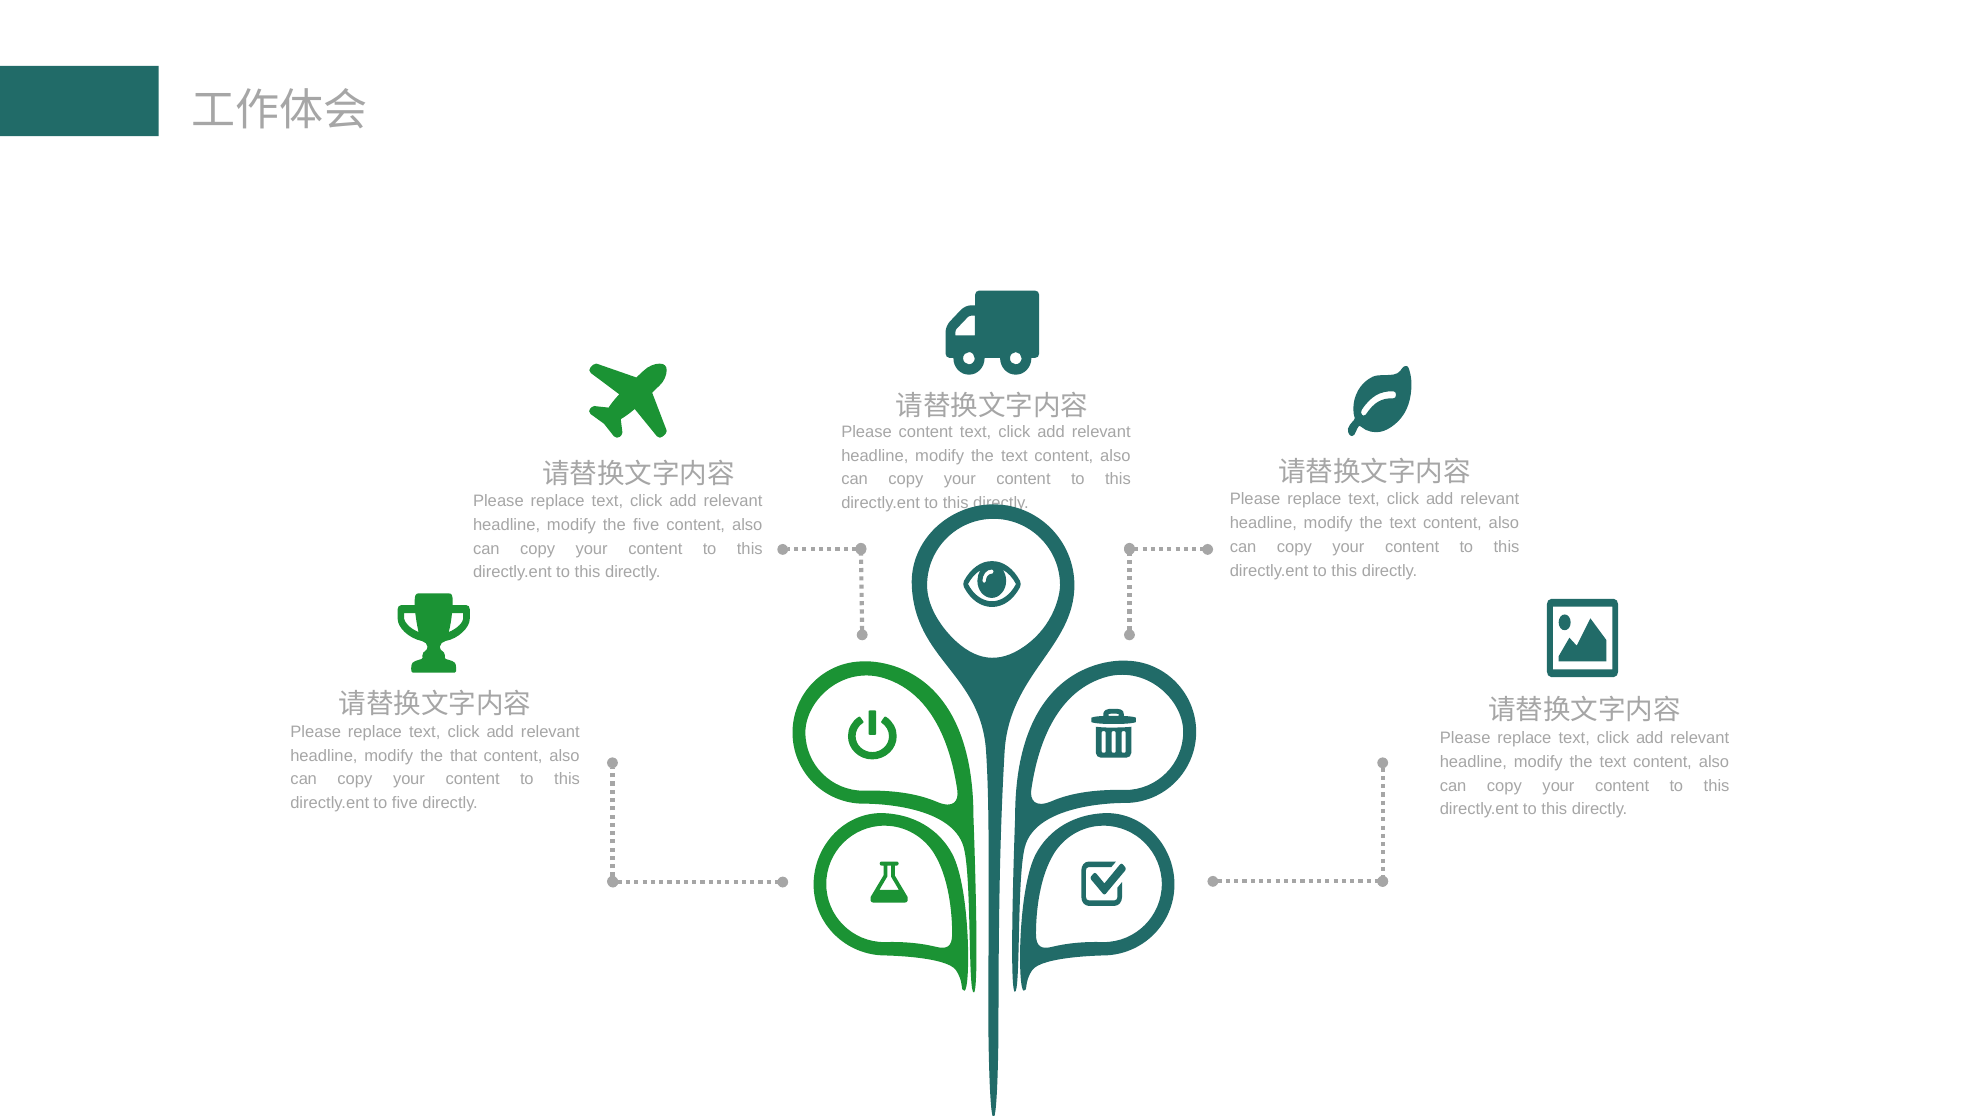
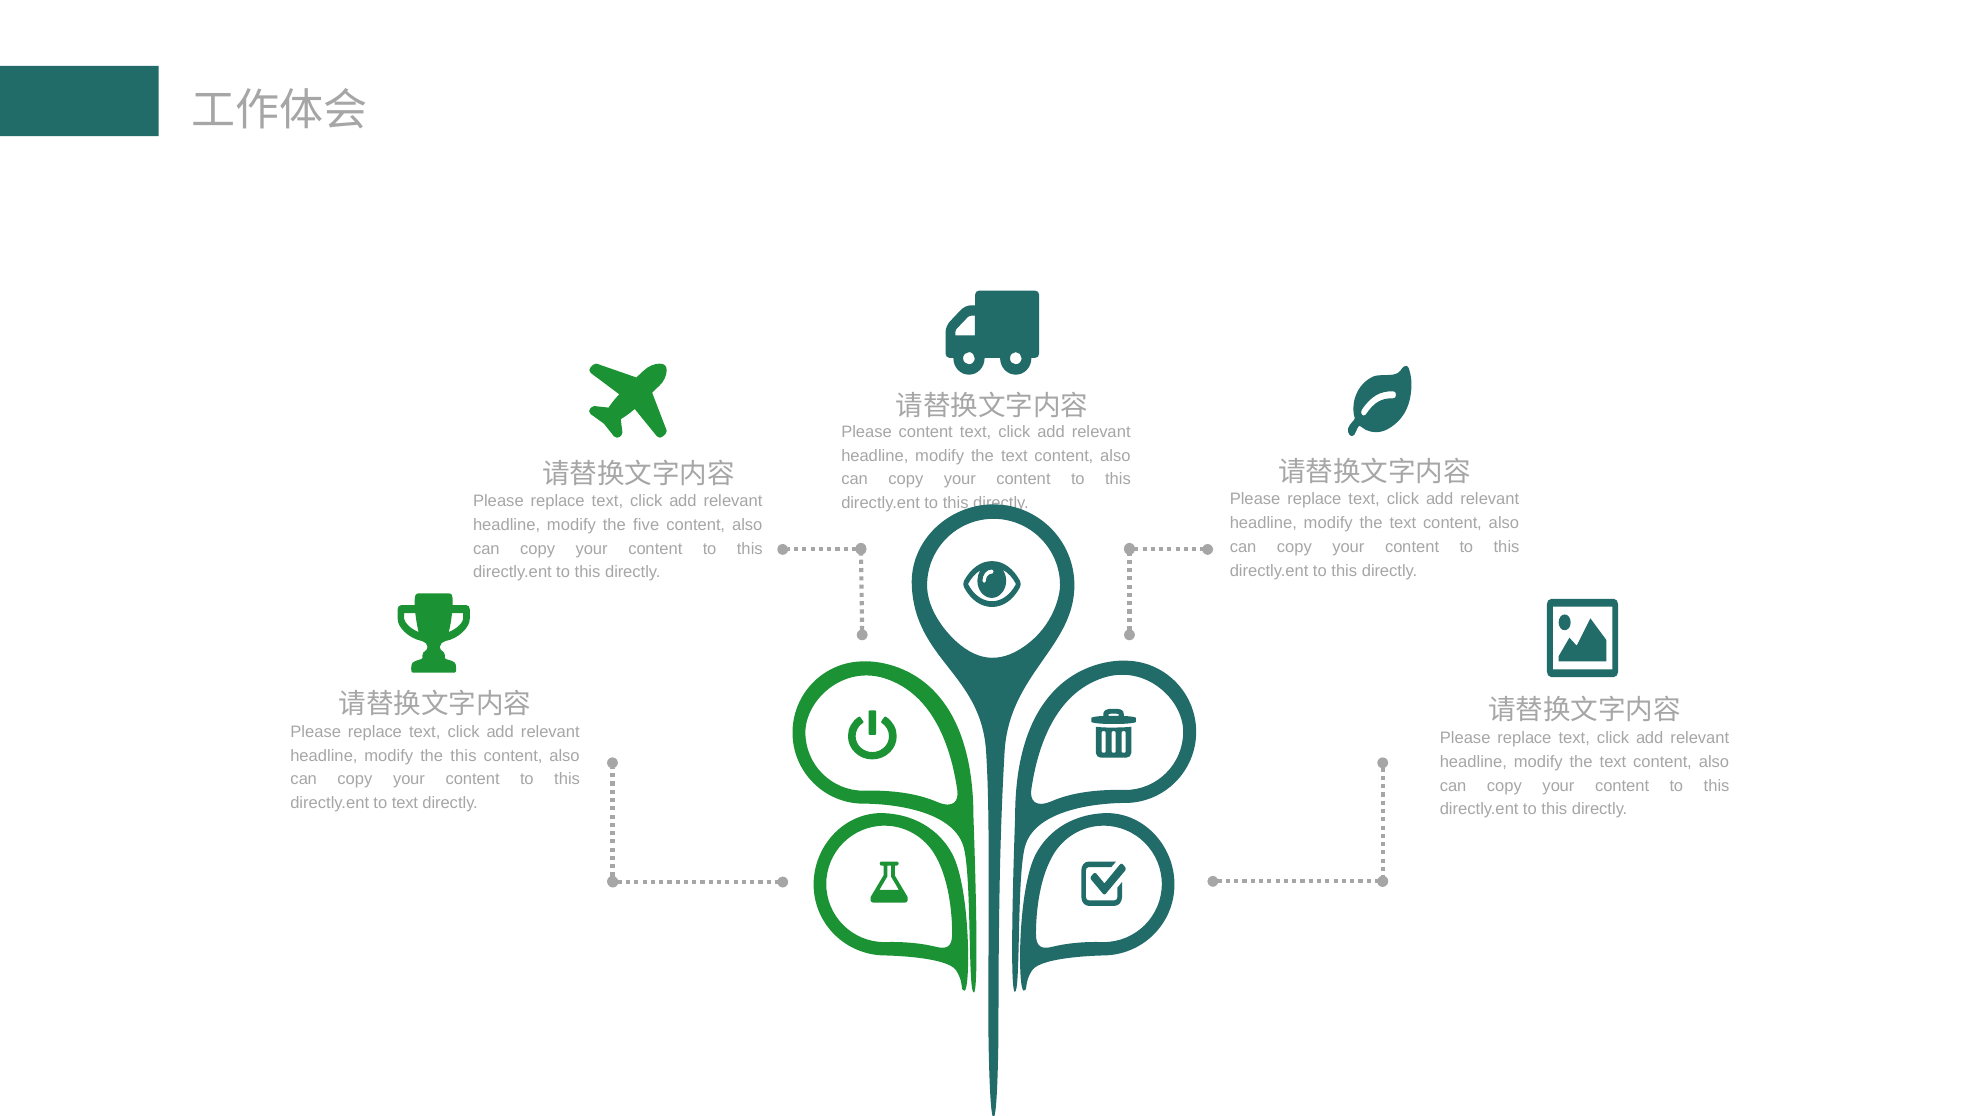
the that: that -> this
to five: five -> text
